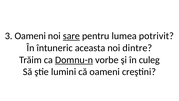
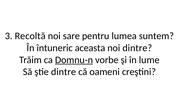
3 Oameni: Oameni -> Recoltă
sare underline: present -> none
potrivit: potrivit -> suntem
culeg: culeg -> lume
ştie lumini: lumini -> dintre
